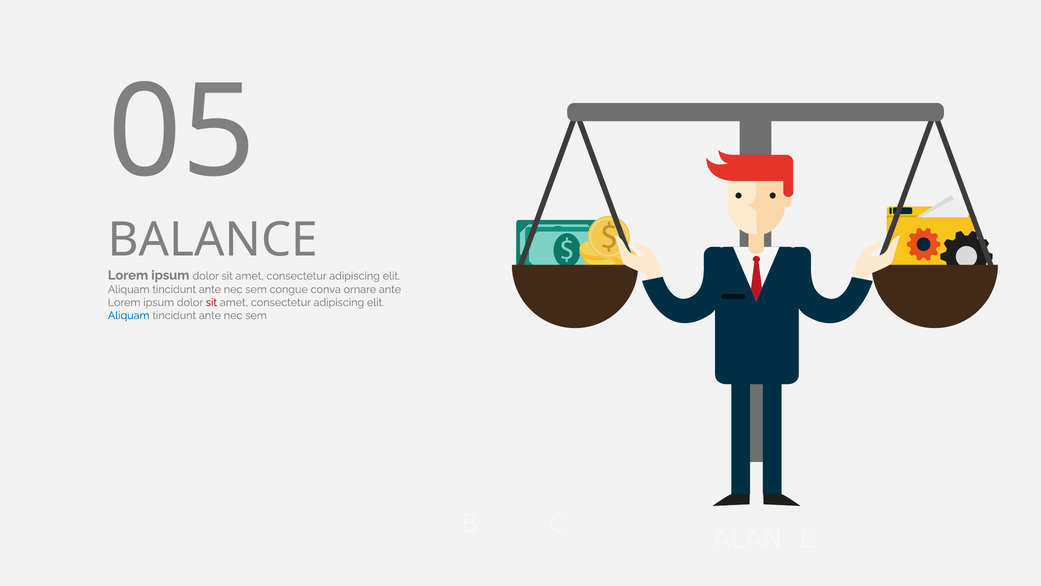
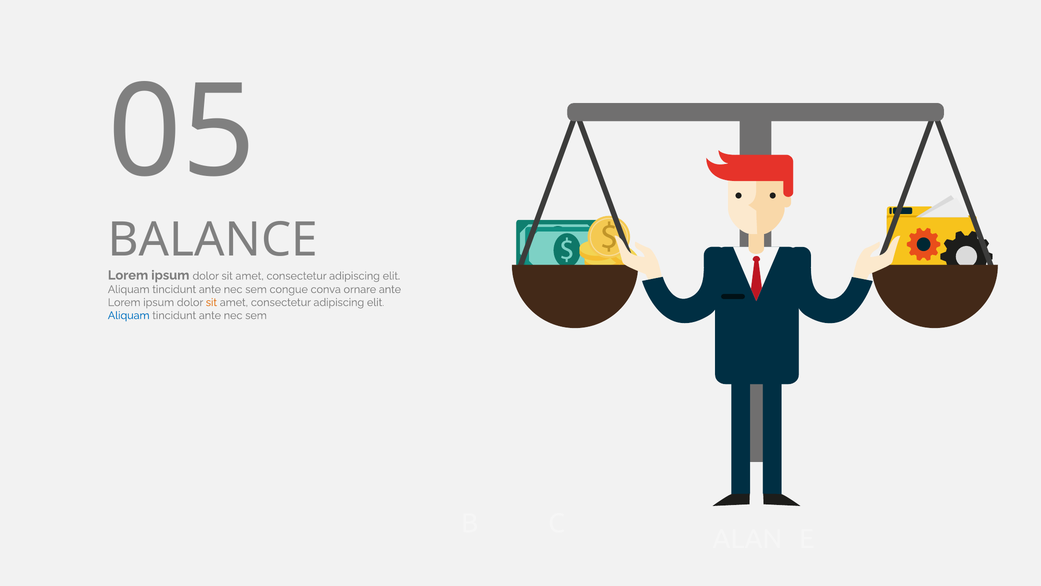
sit at (211, 302) colour: red -> orange
